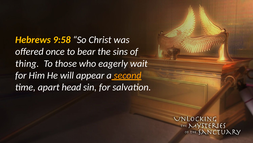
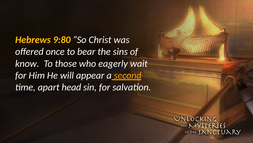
9:58: 9:58 -> 9:80
thing: thing -> know
